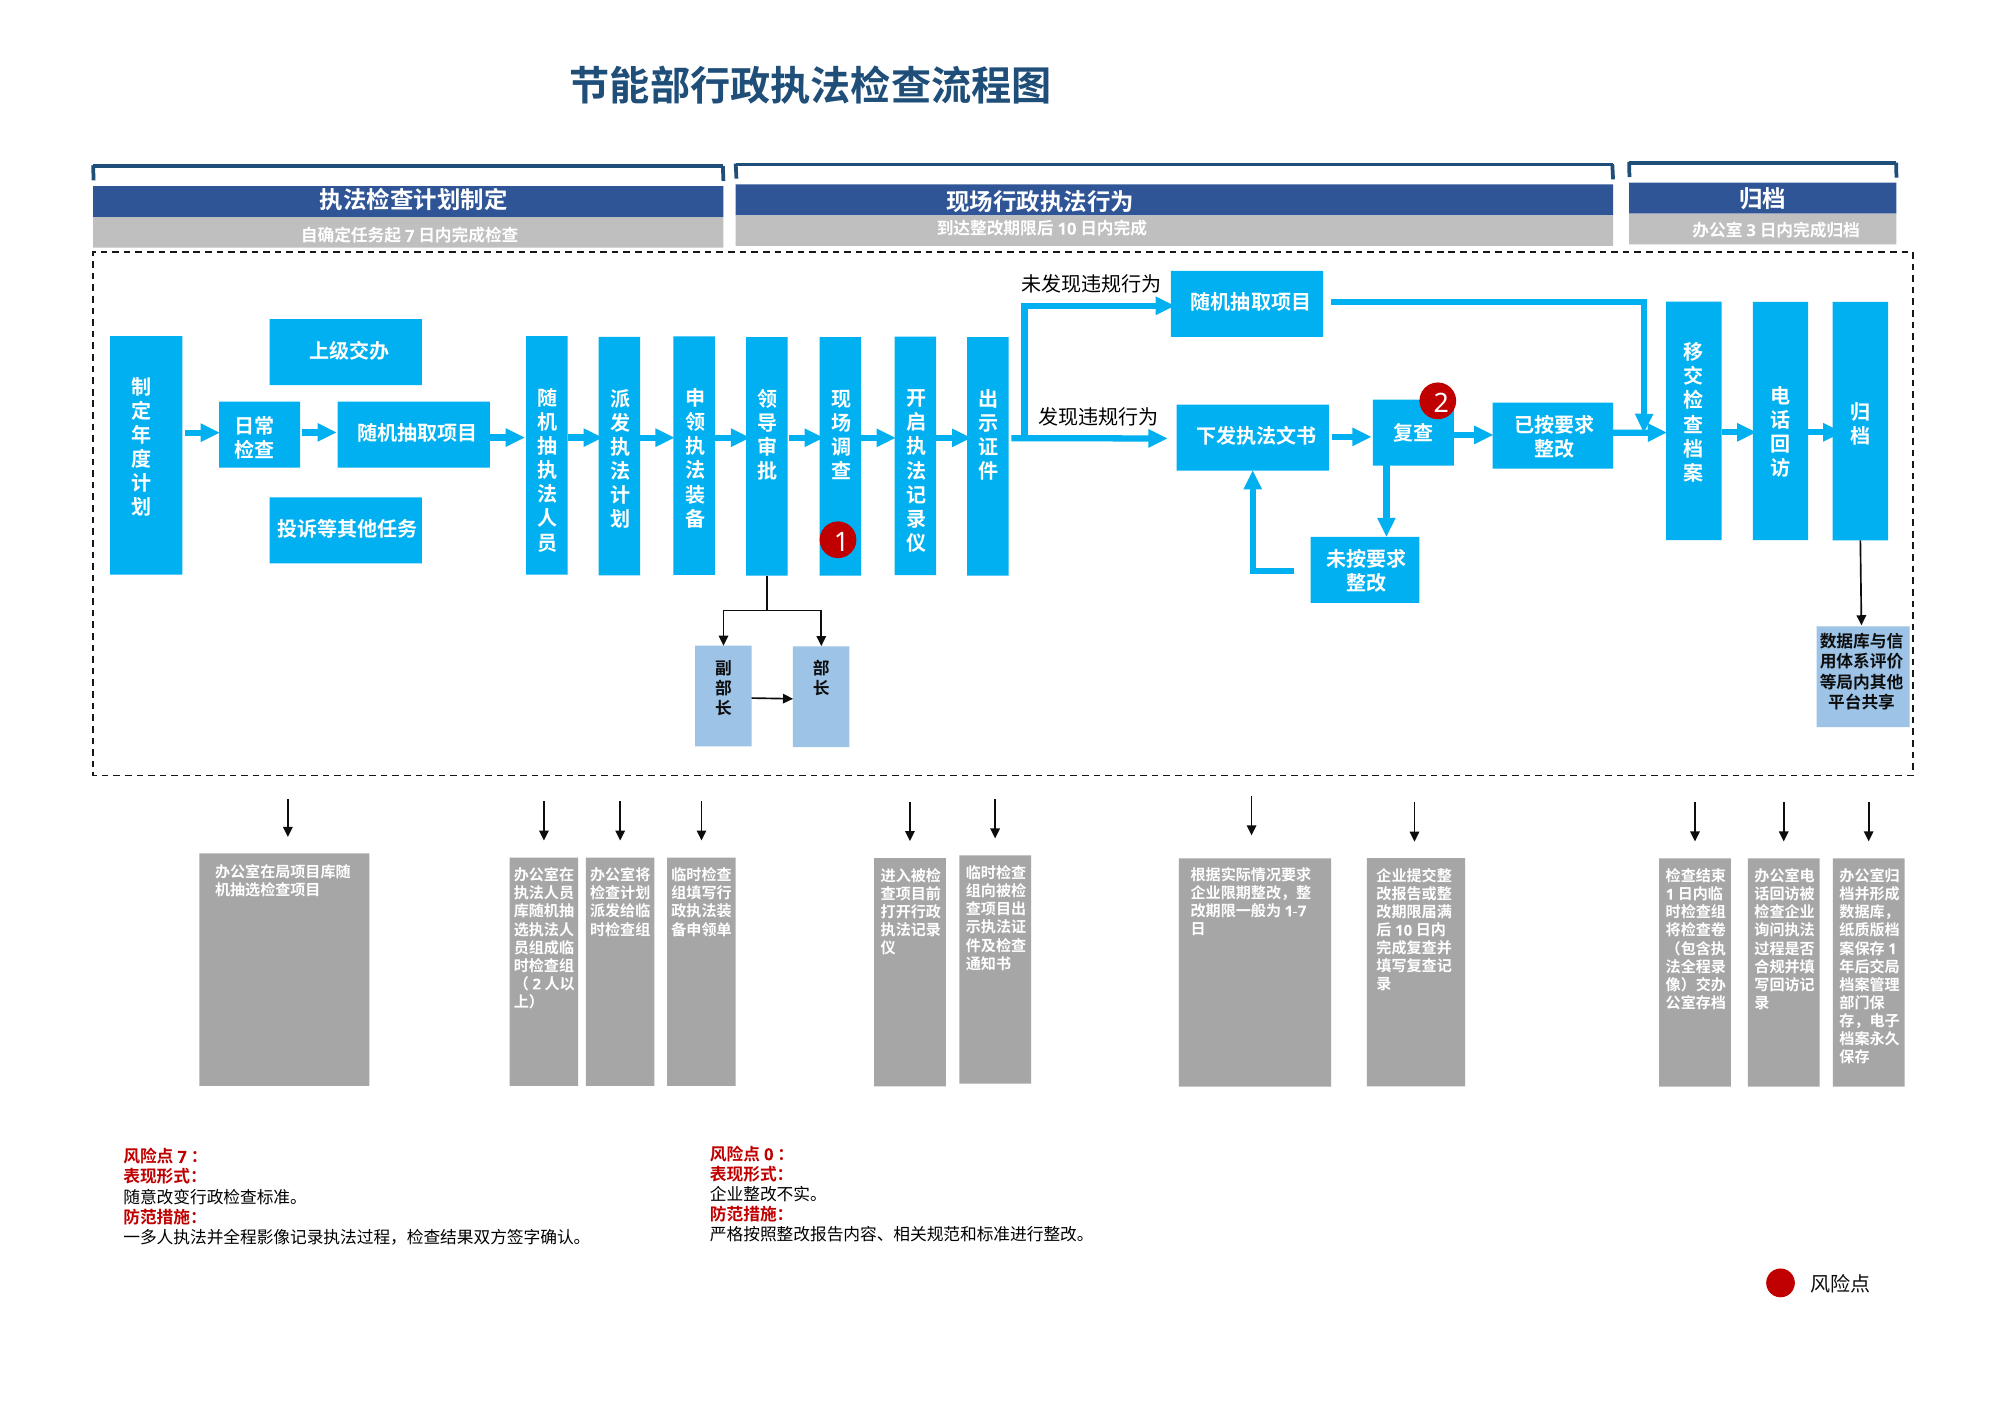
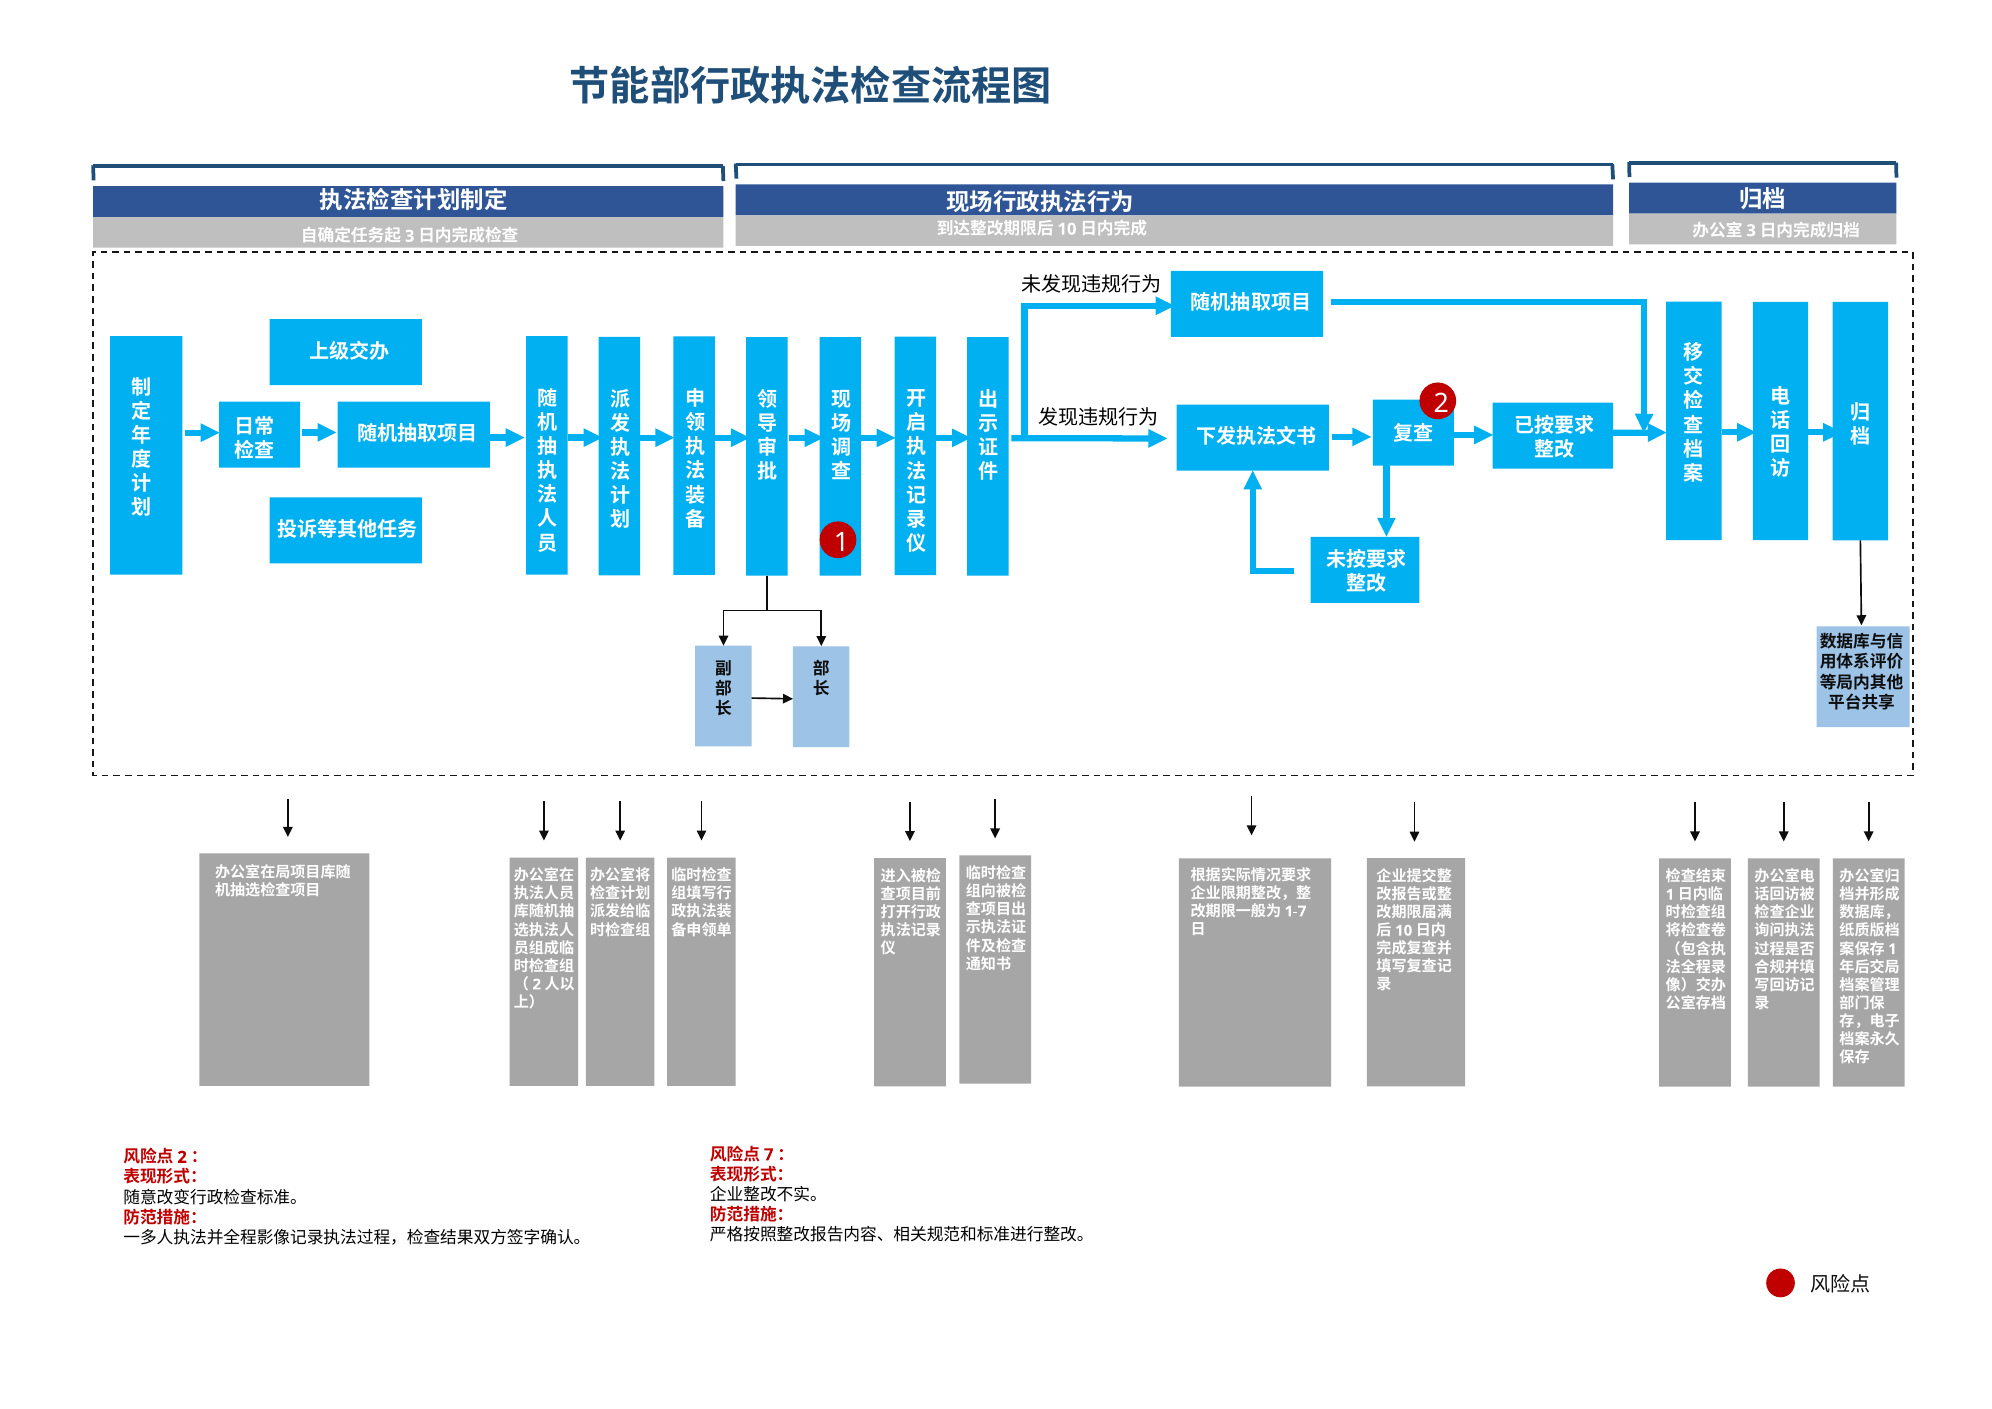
7 at (410, 236): 7 -> 3
0: 0 -> 7
7 at (182, 1157): 7 -> 2
